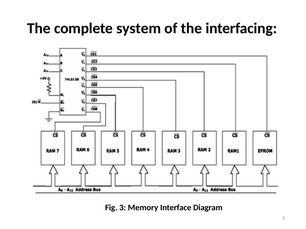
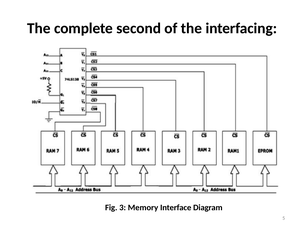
system: system -> second
